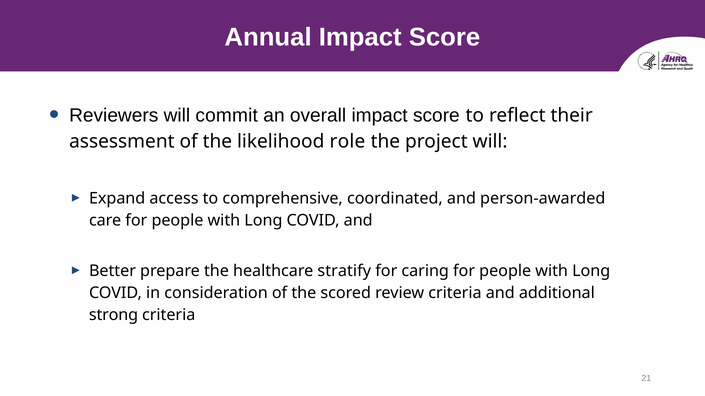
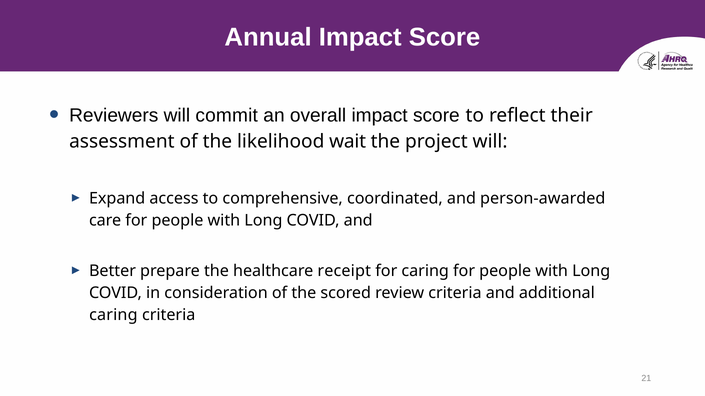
role: role -> wait
stratify: stratify -> receipt
strong at (114, 315): strong -> caring
